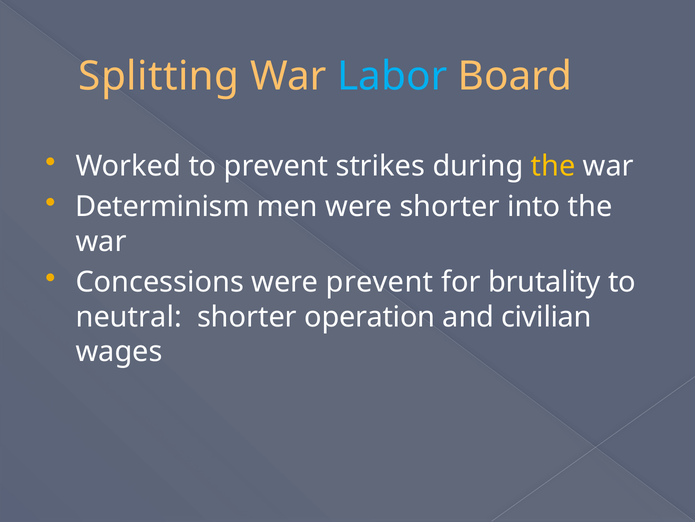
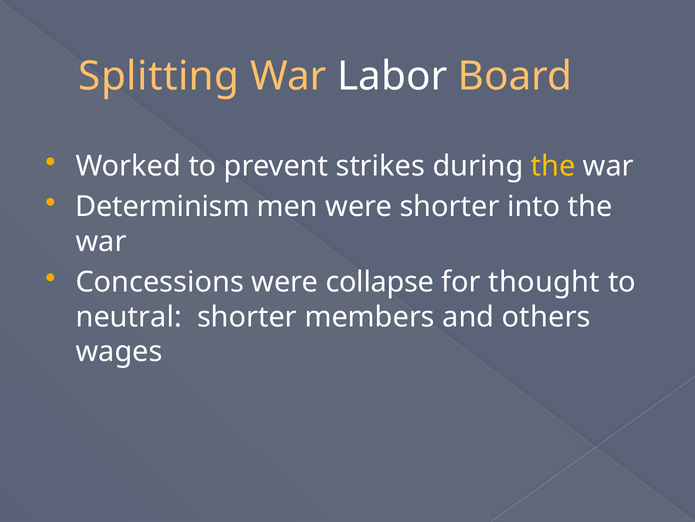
Labor colour: light blue -> white
were prevent: prevent -> collapse
brutality: brutality -> thought
operation: operation -> members
civilian: civilian -> others
